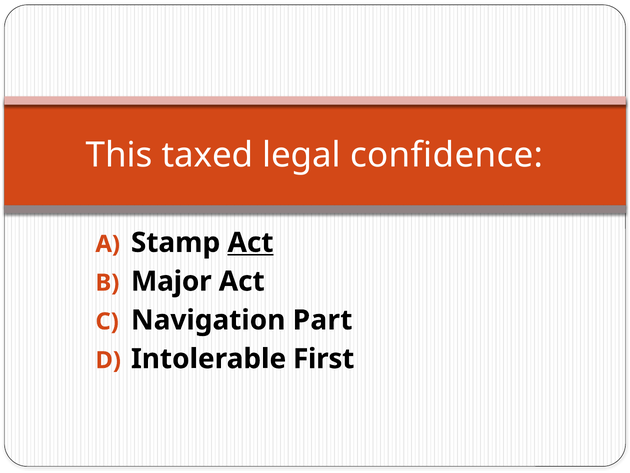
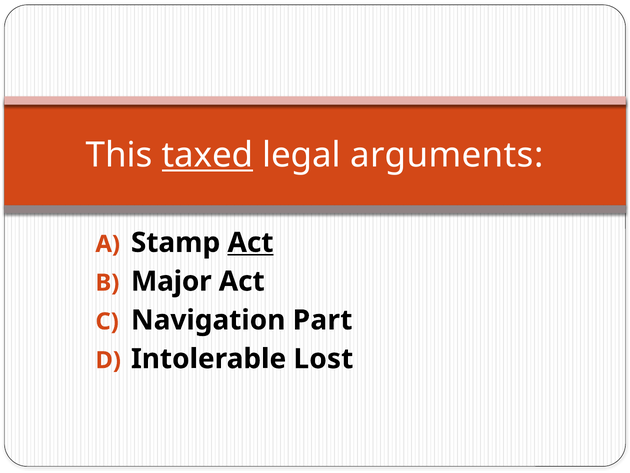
taxed underline: none -> present
confidence: confidence -> arguments
First: First -> Lost
